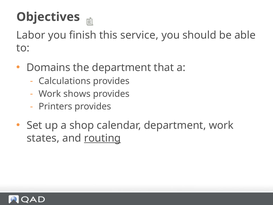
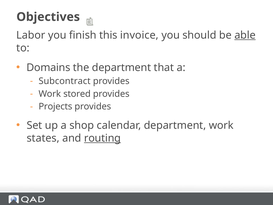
service: service -> invoice
able underline: none -> present
Calculations: Calculations -> Subcontract
shows: shows -> stored
Printers: Printers -> Projects
